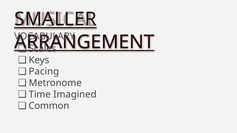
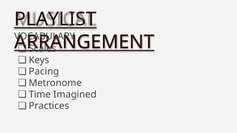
SMALLER: SMALLER -> PLAYLIST
Common: Common -> Practices
